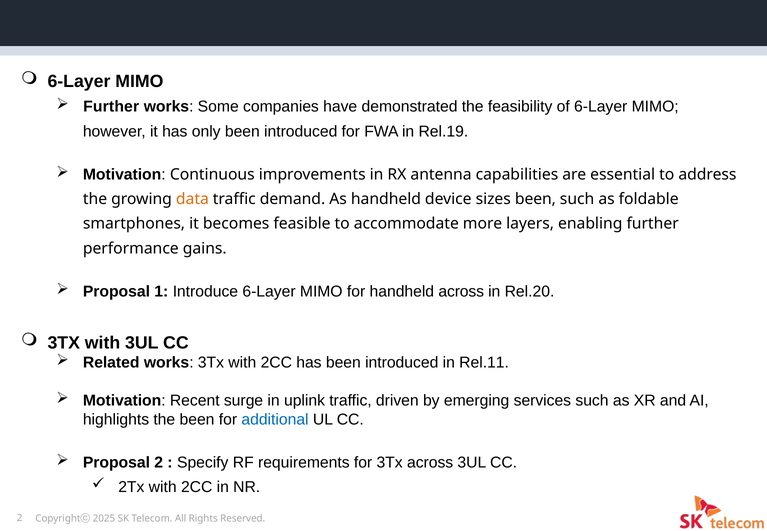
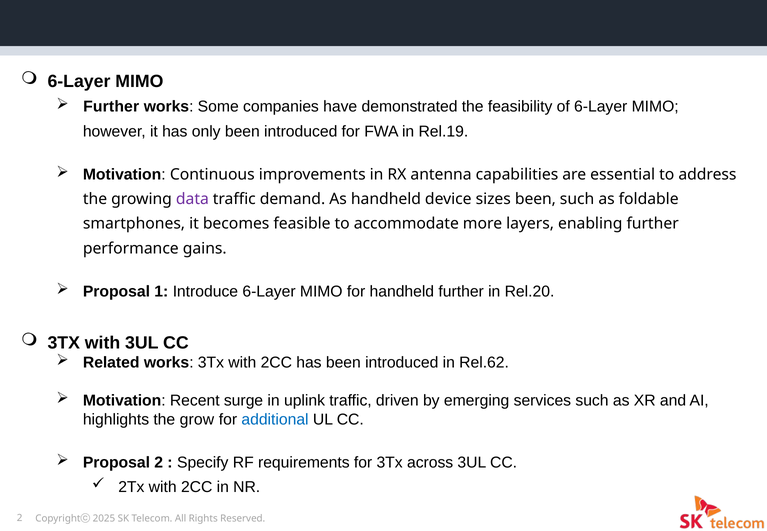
data colour: orange -> purple
handheld across: across -> further
Rel.11: Rel.11 -> Rel.62
the been: been -> grow
